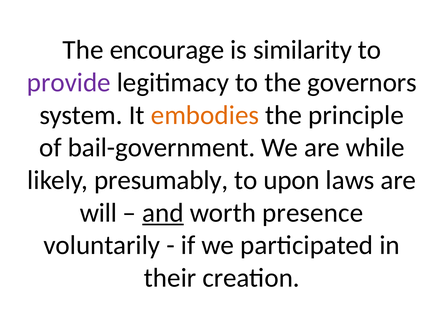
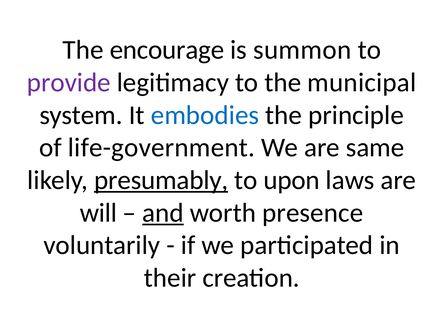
similarity: similarity -> summon
governors: governors -> municipal
embodies colour: orange -> blue
bail-government: bail-government -> life-government
while: while -> same
presumably underline: none -> present
